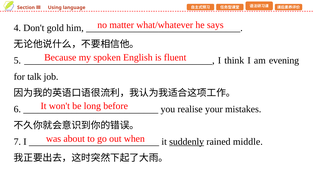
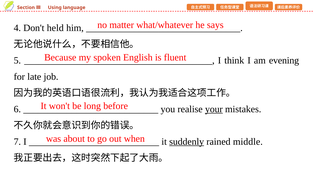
gold: gold -> held
talk: talk -> late
your underline: none -> present
